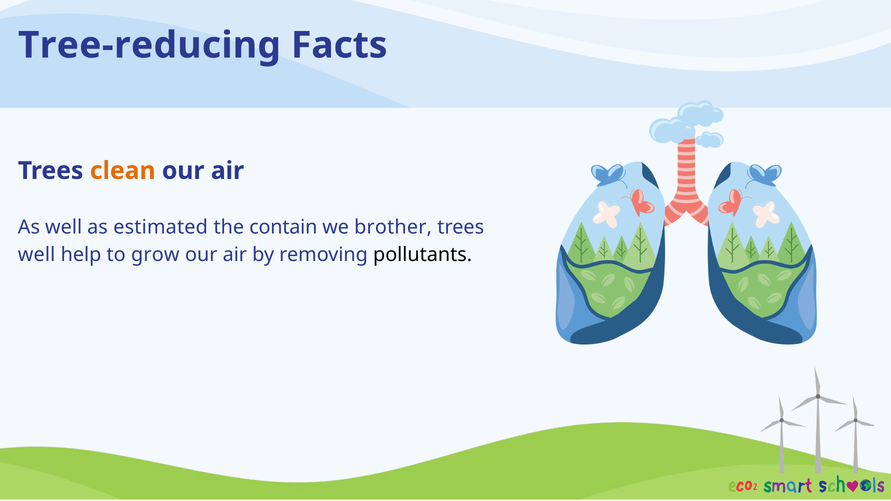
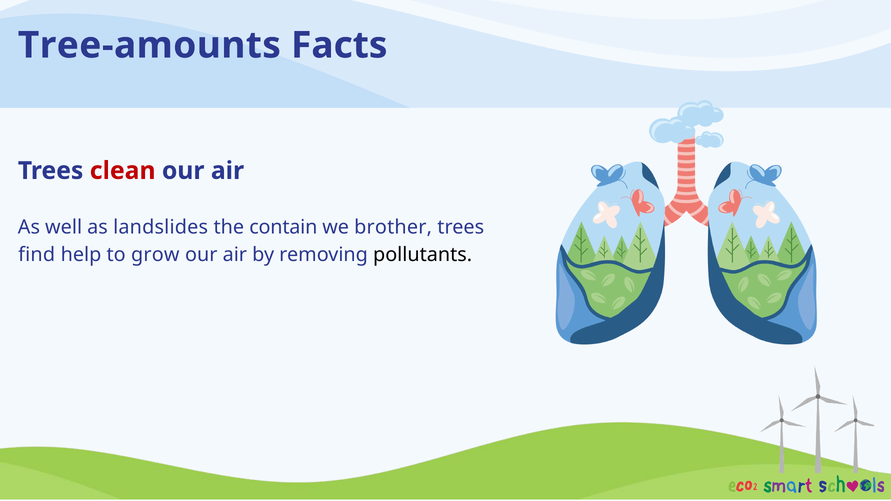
Tree-reducing: Tree-reducing -> Tree-amounts
clean colour: orange -> red
estimated: estimated -> landslides
well at (37, 255): well -> find
